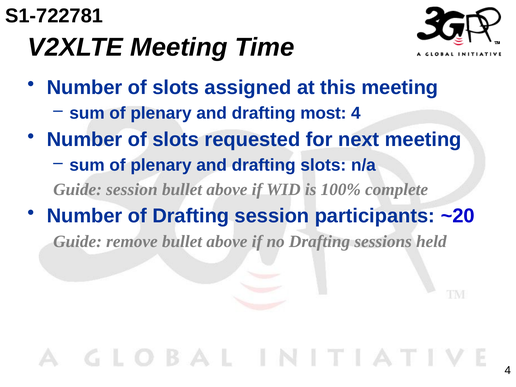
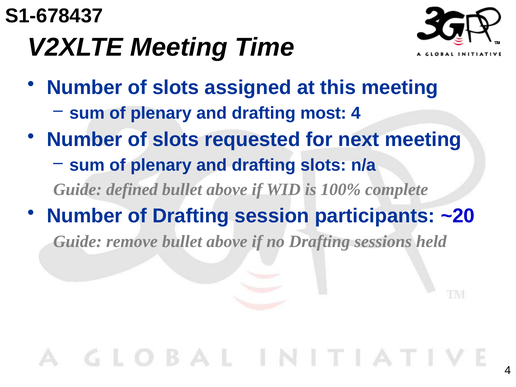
S1-722781: S1-722781 -> S1-678437
Guide session: session -> defined
